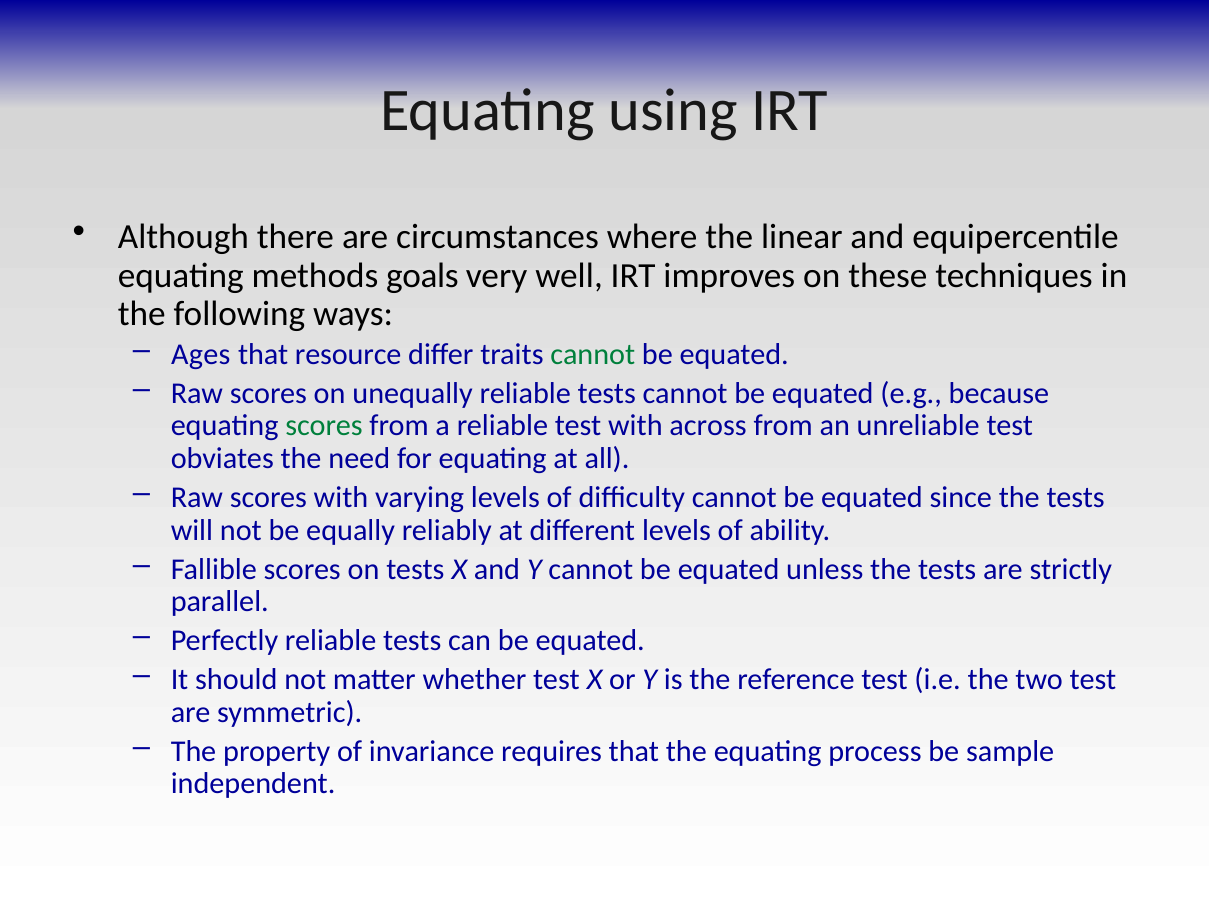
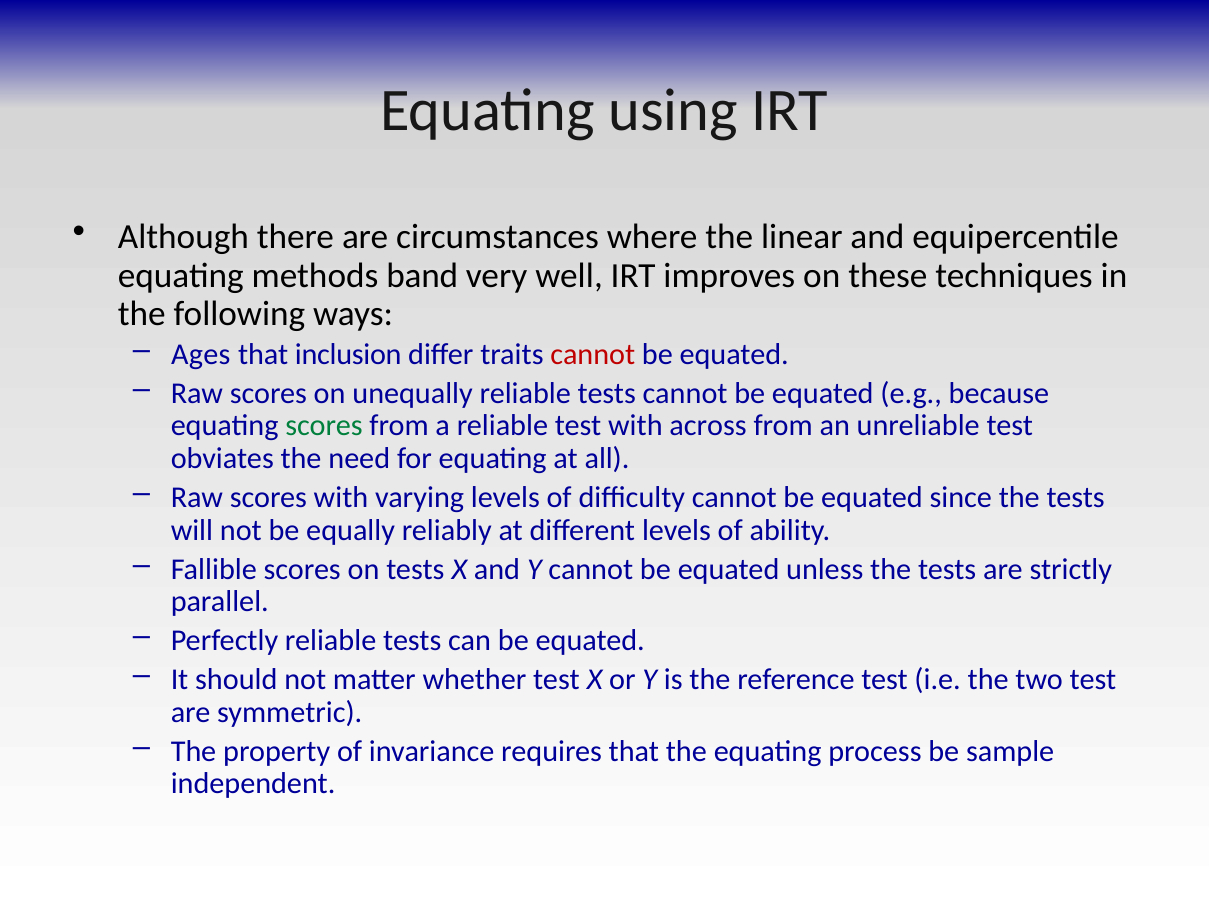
goals: goals -> band
resource: resource -> inclusion
cannot at (593, 355) colour: green -> red
